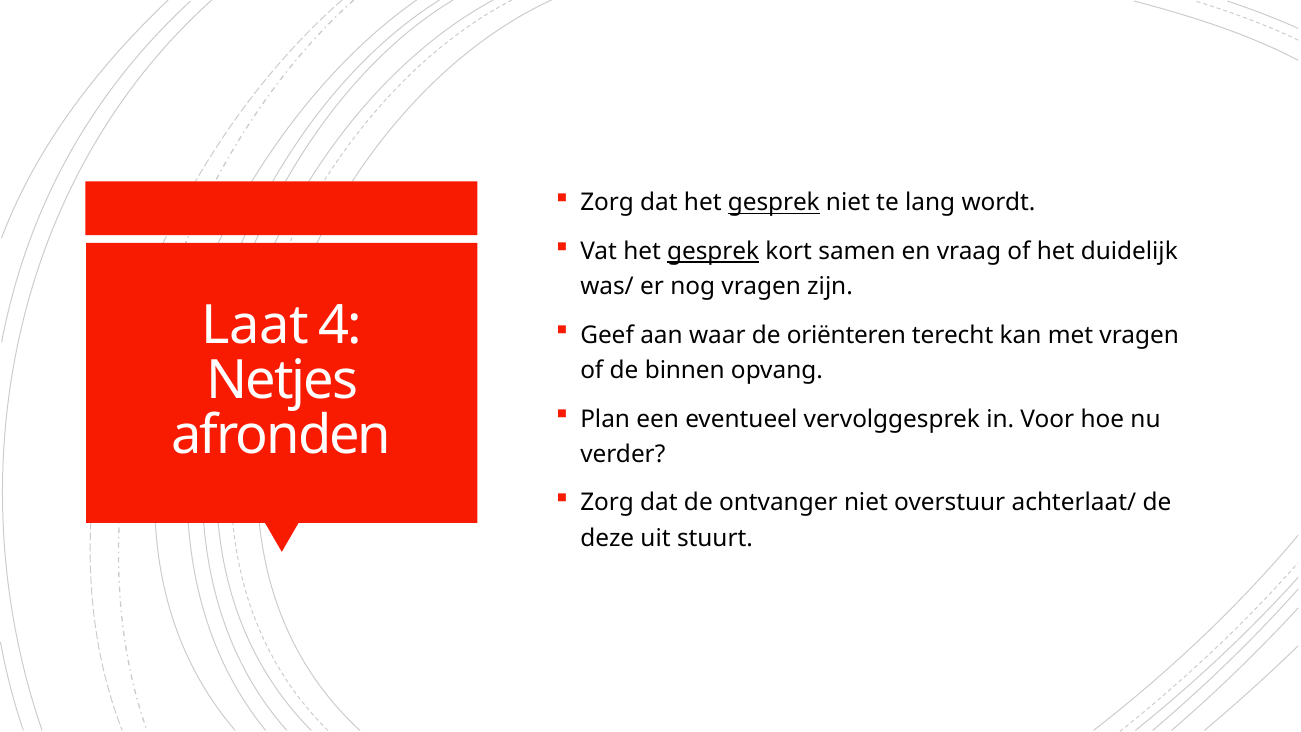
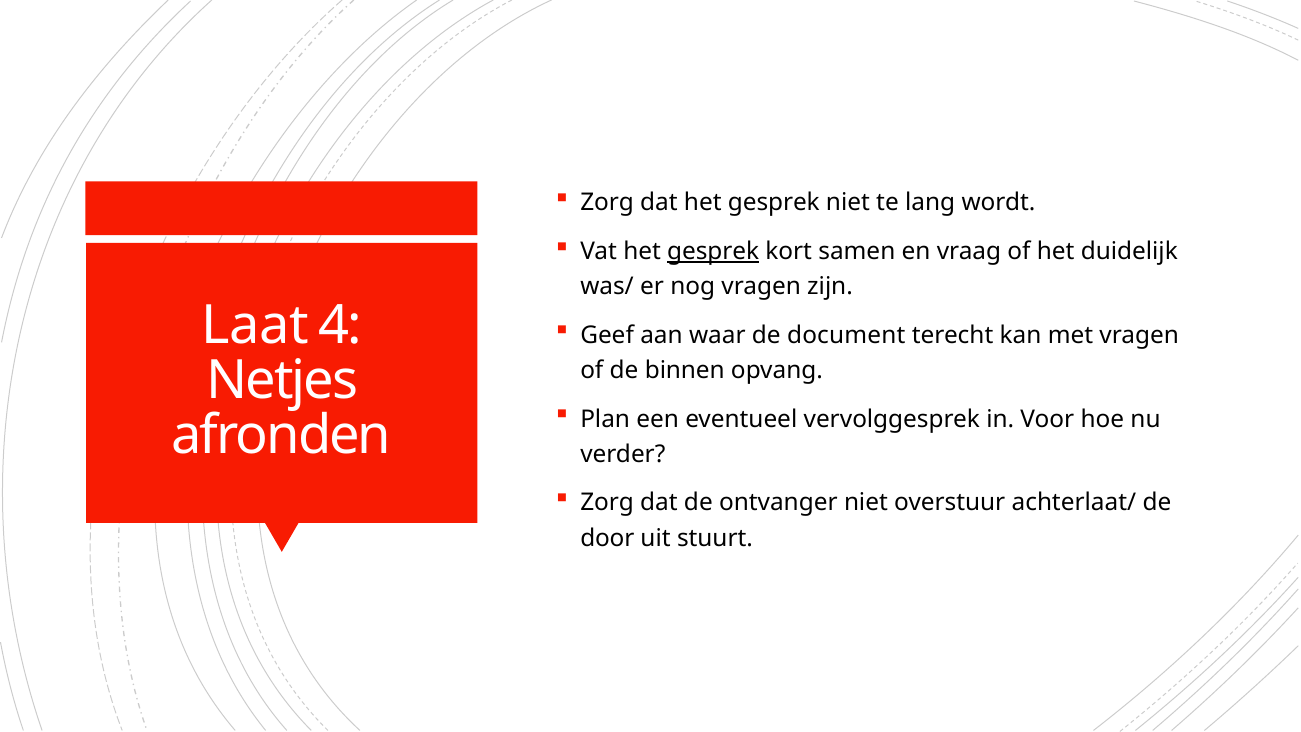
gesprek at (774, 203) underline: present -> none
oriënteren: oriënteren -> document
deze: deze -> door
